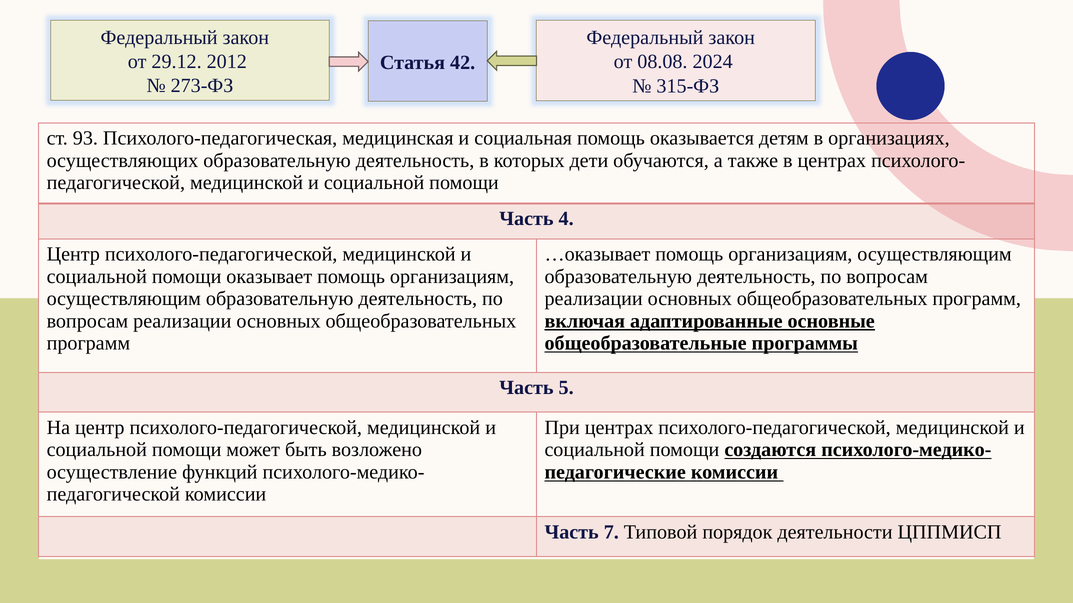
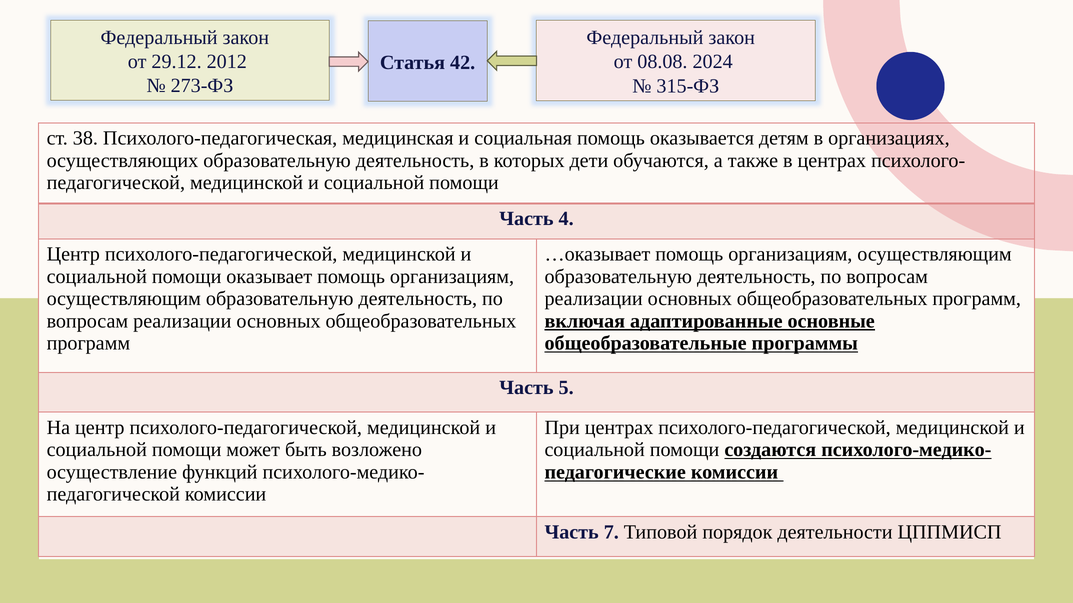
93: 93 -> 38
